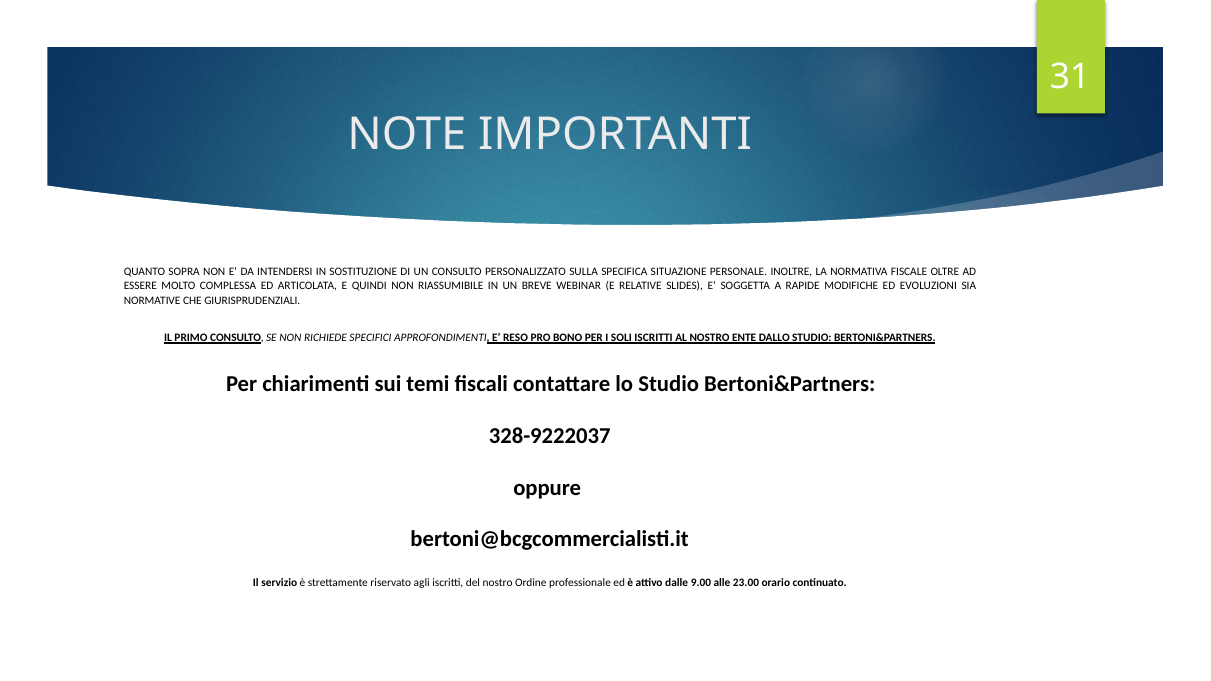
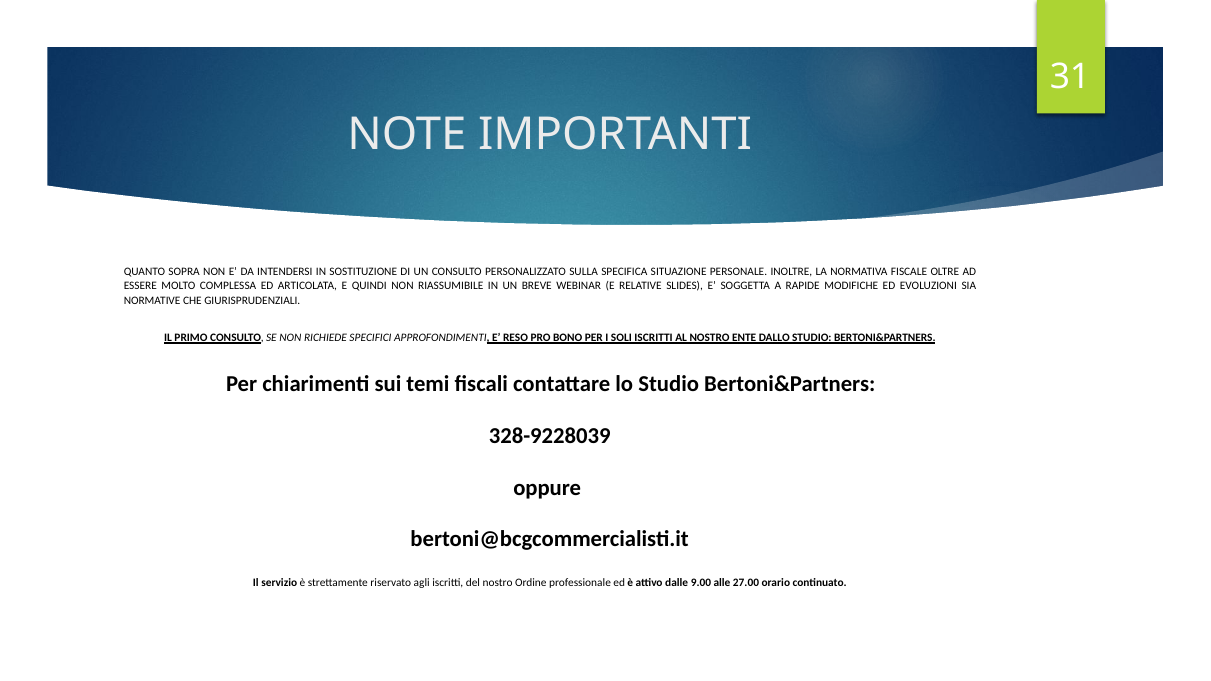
328-9222037: 328-9222037 -> 328-9228039
23.00: 23.00 -> 27.00
